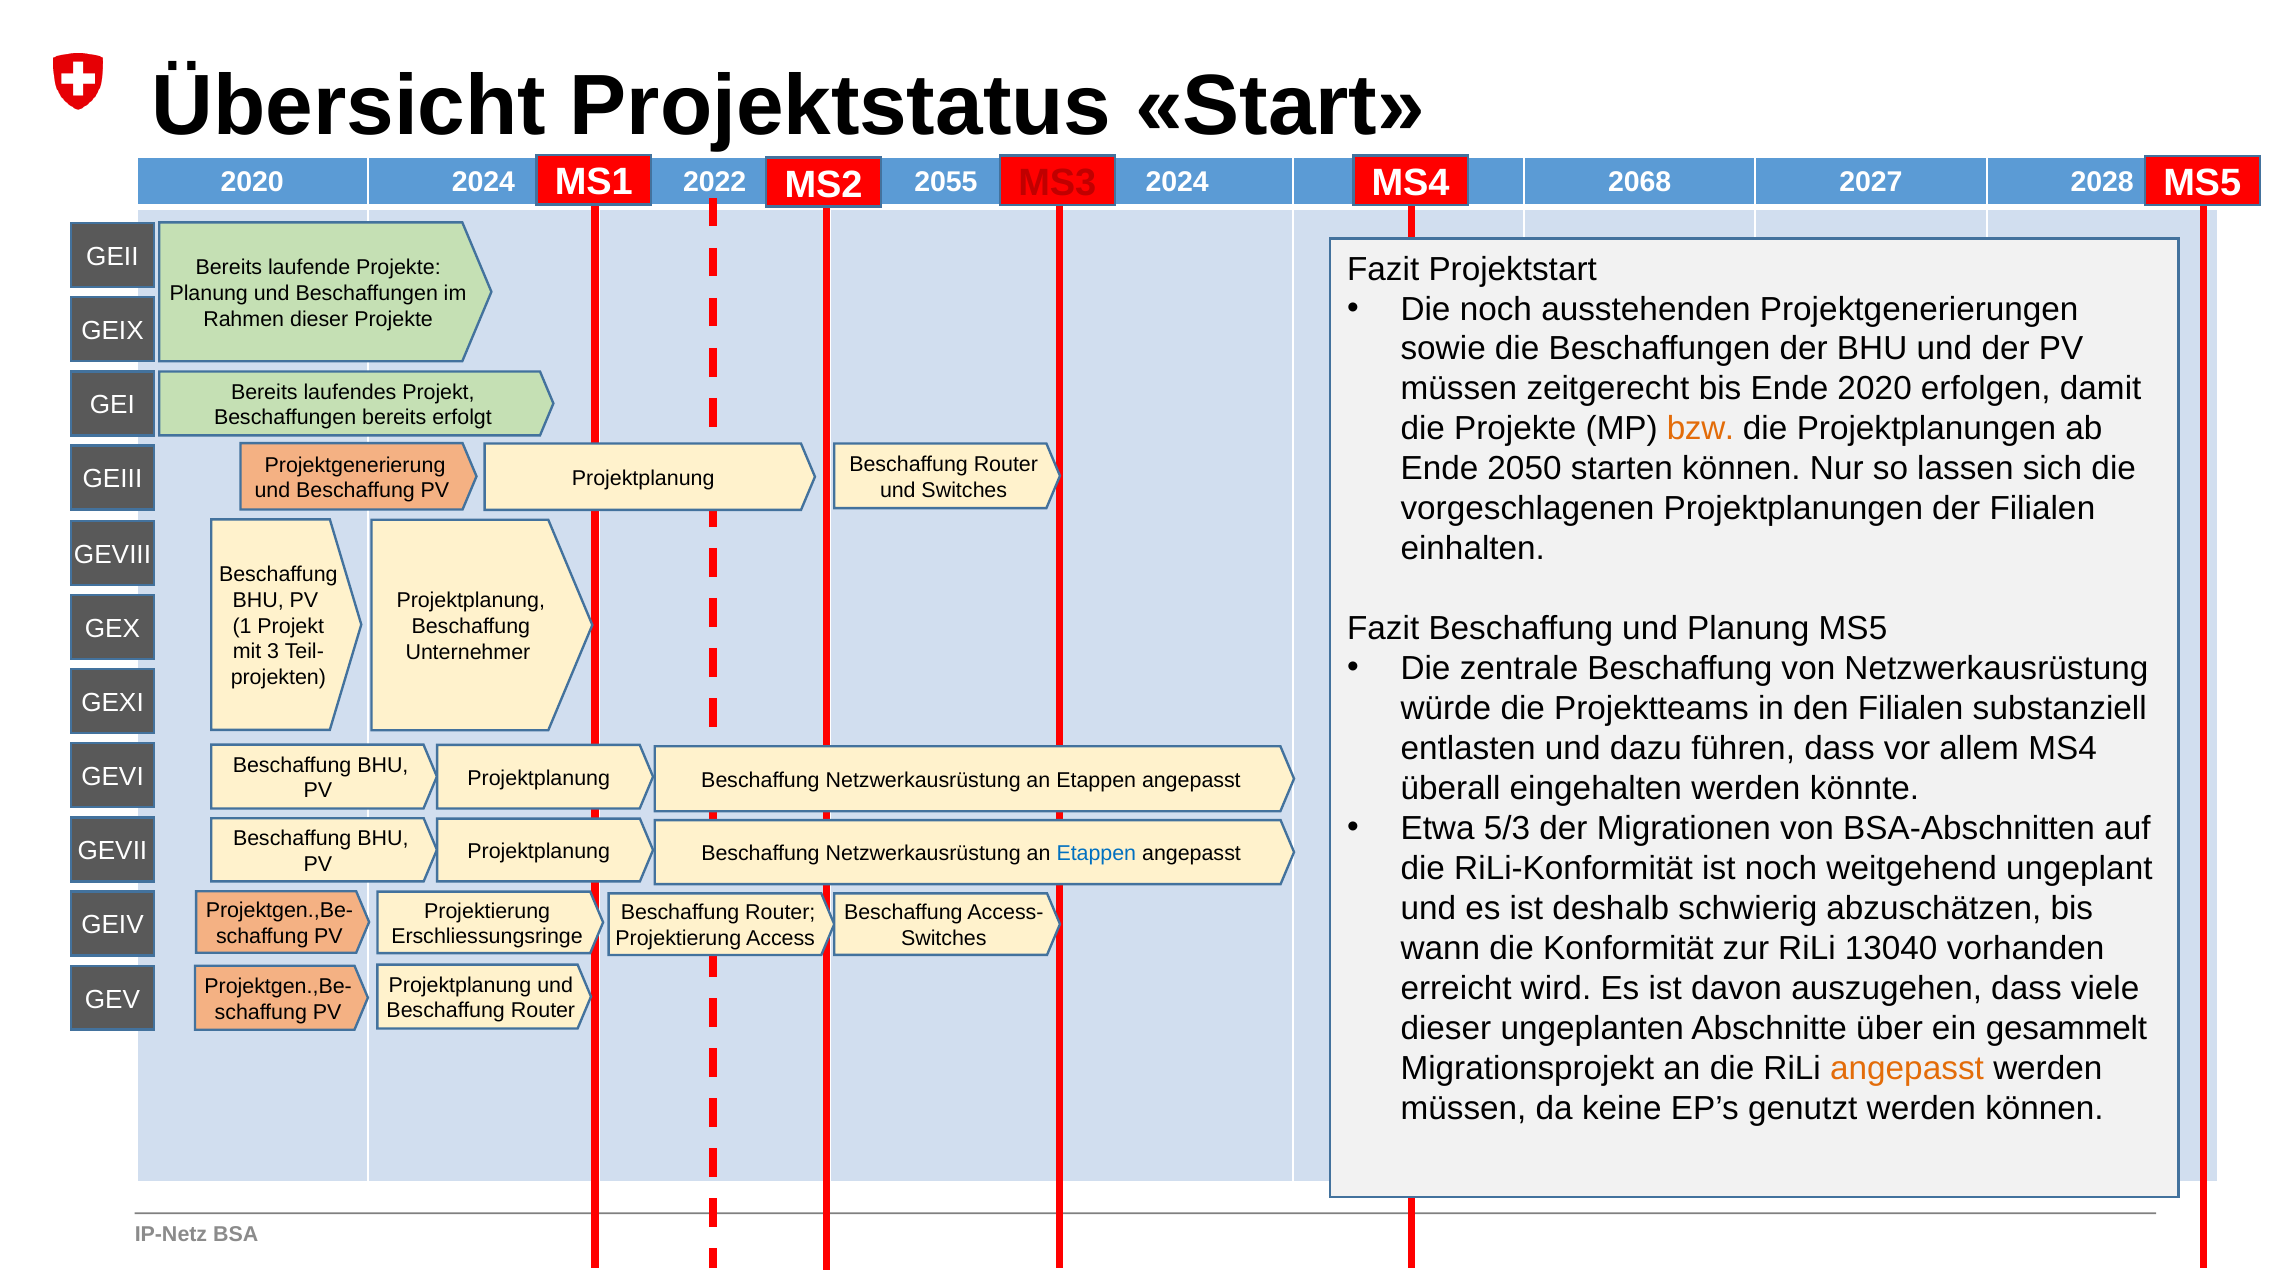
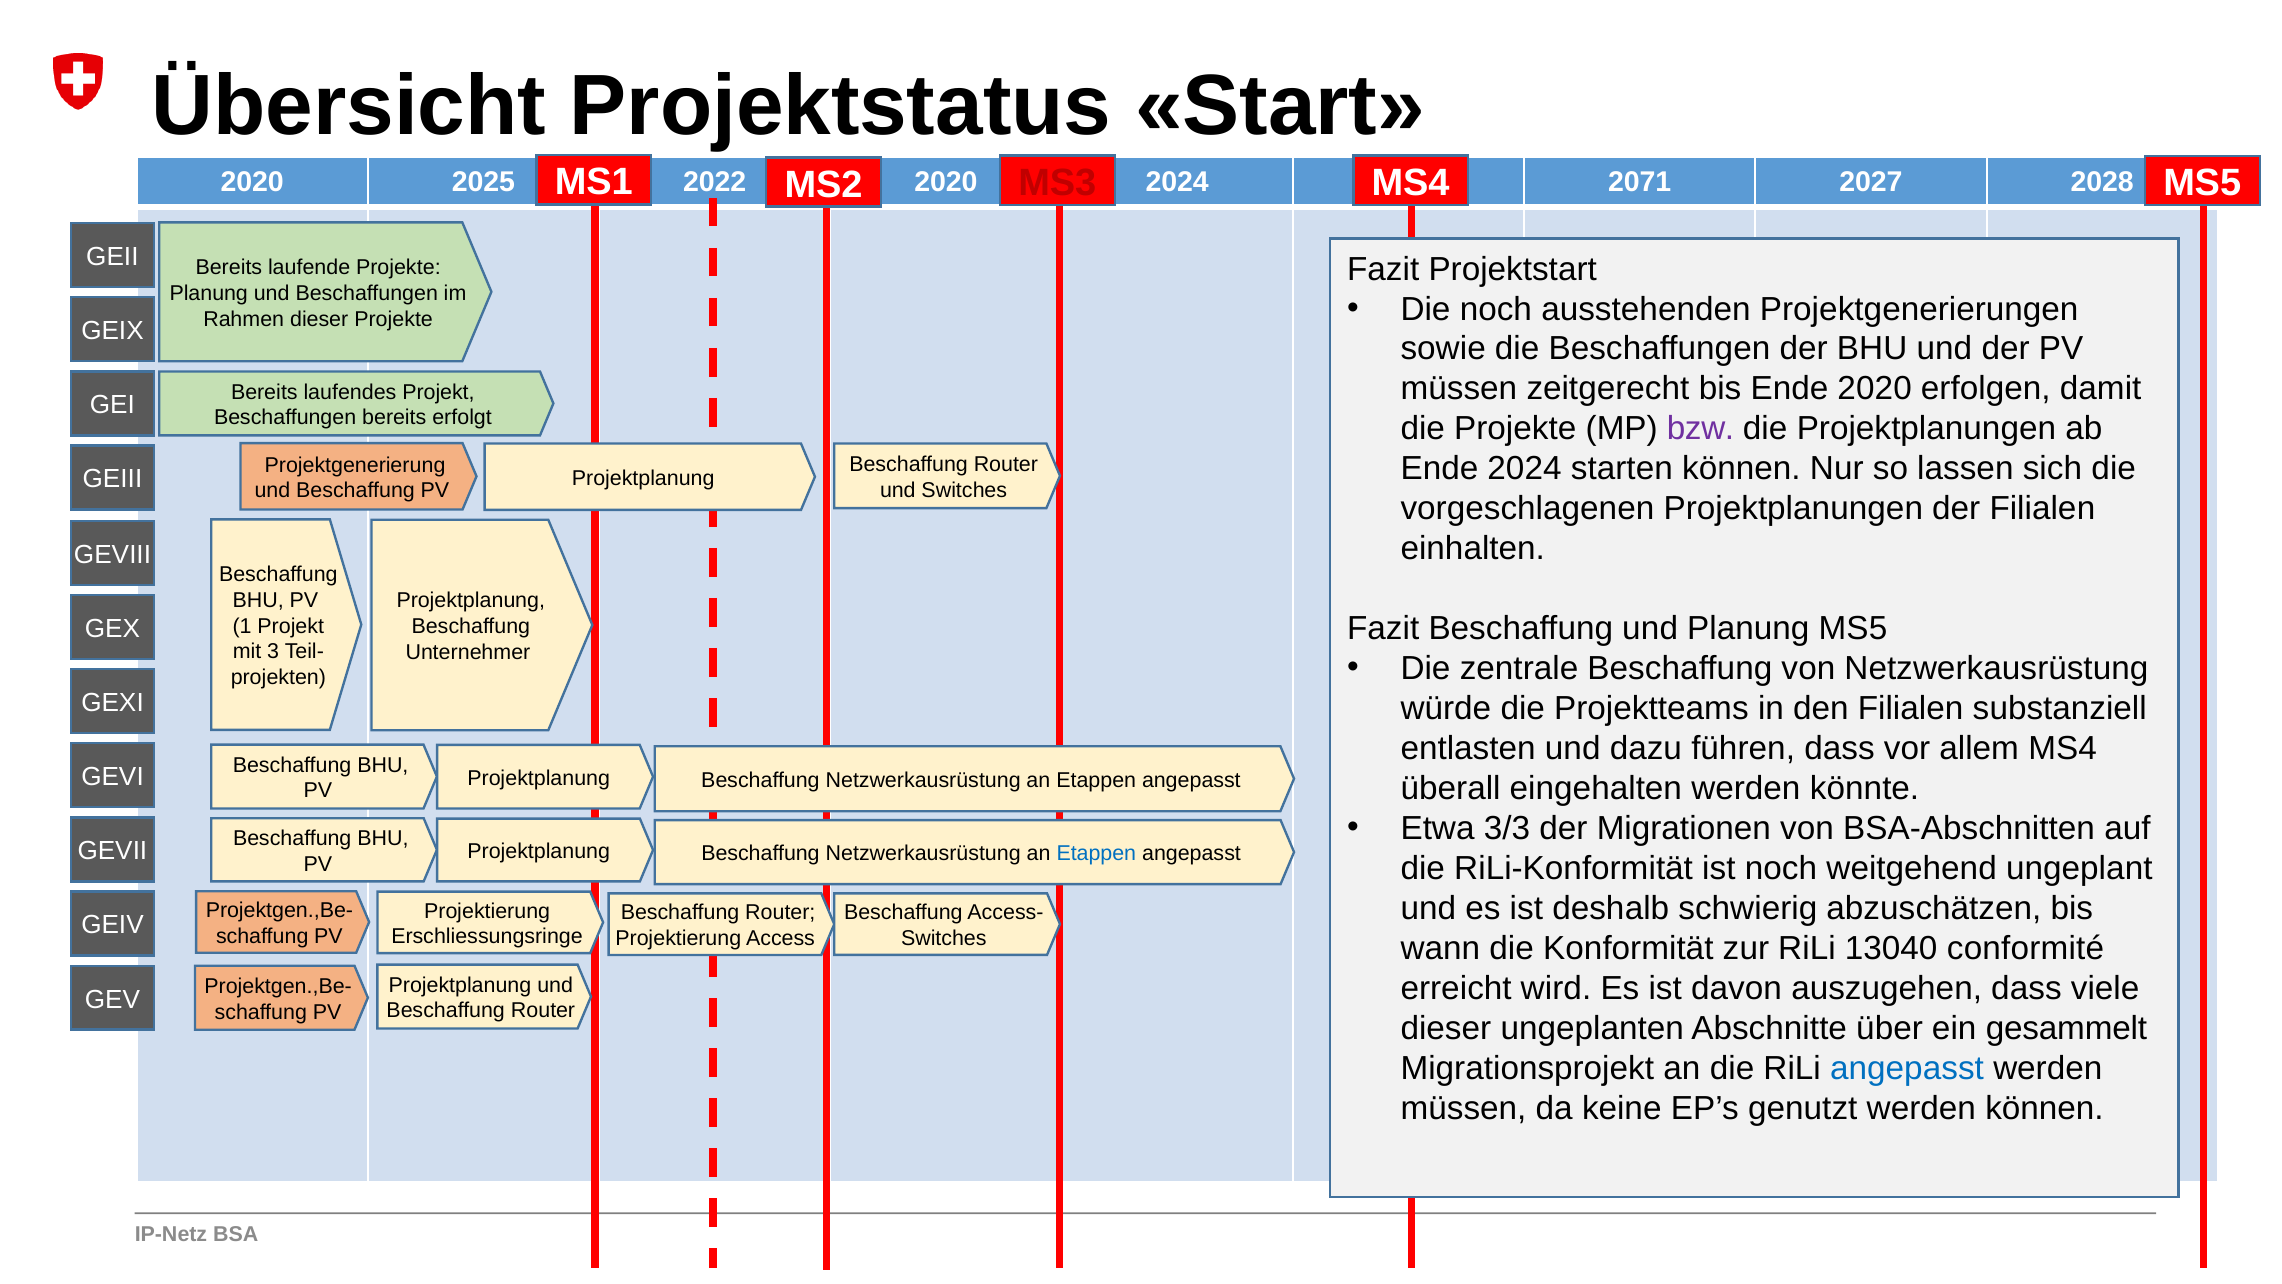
2020 2024: 2024 -> 2025
2022 2055: 2055 -> 2020
2068: 2068 -> 2071
bzw colour: orange -> purple
Ende 2050: 2050 -> 2024
5/3: 5/3 -> 3/3
vorhanden: vorhanden -> conformité
angepasst at (1907, 1068) colour: orange -> blue
